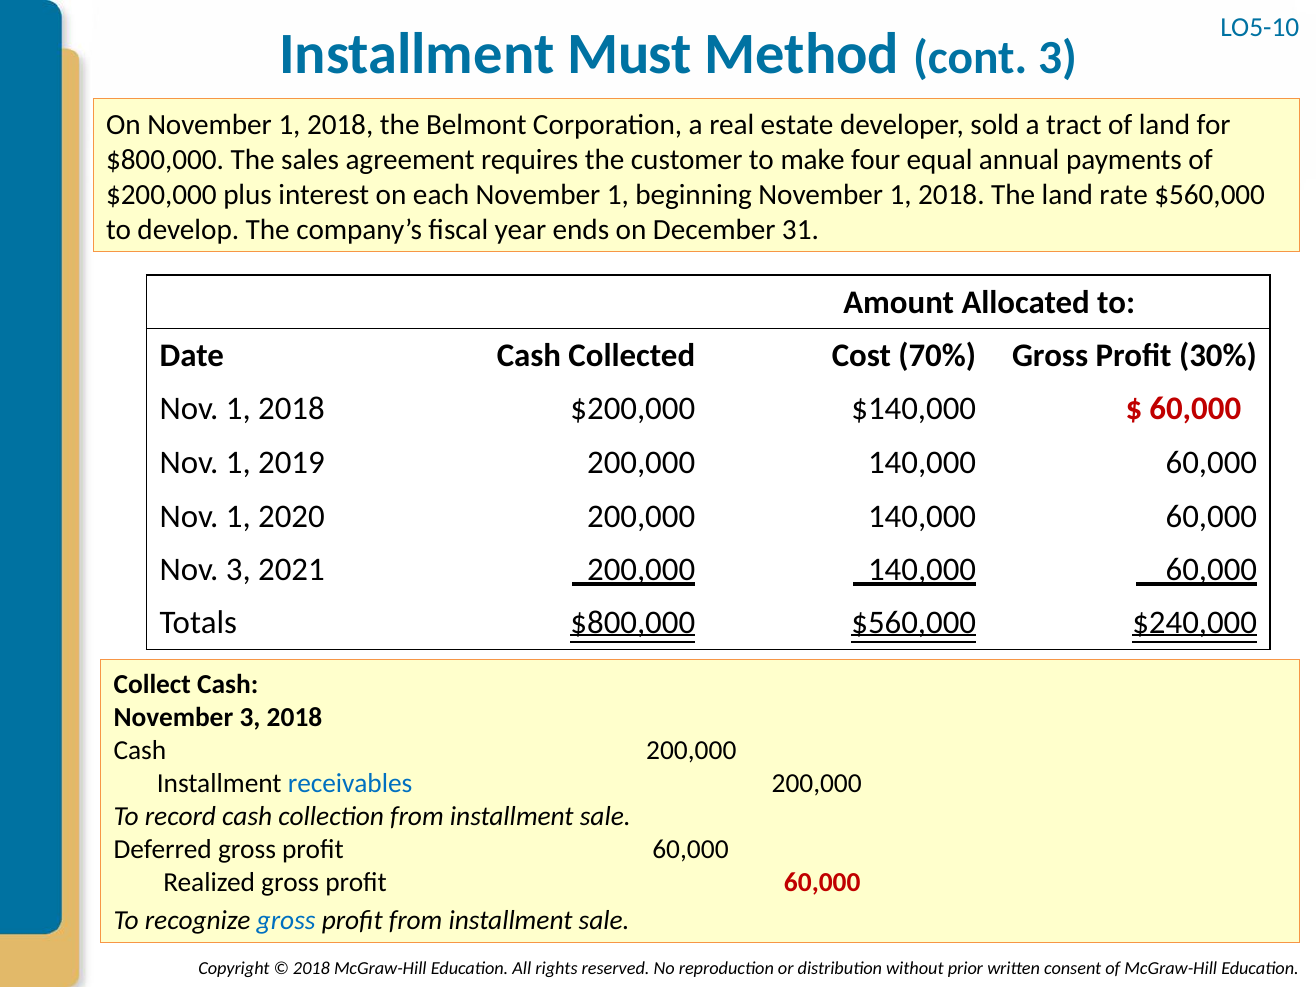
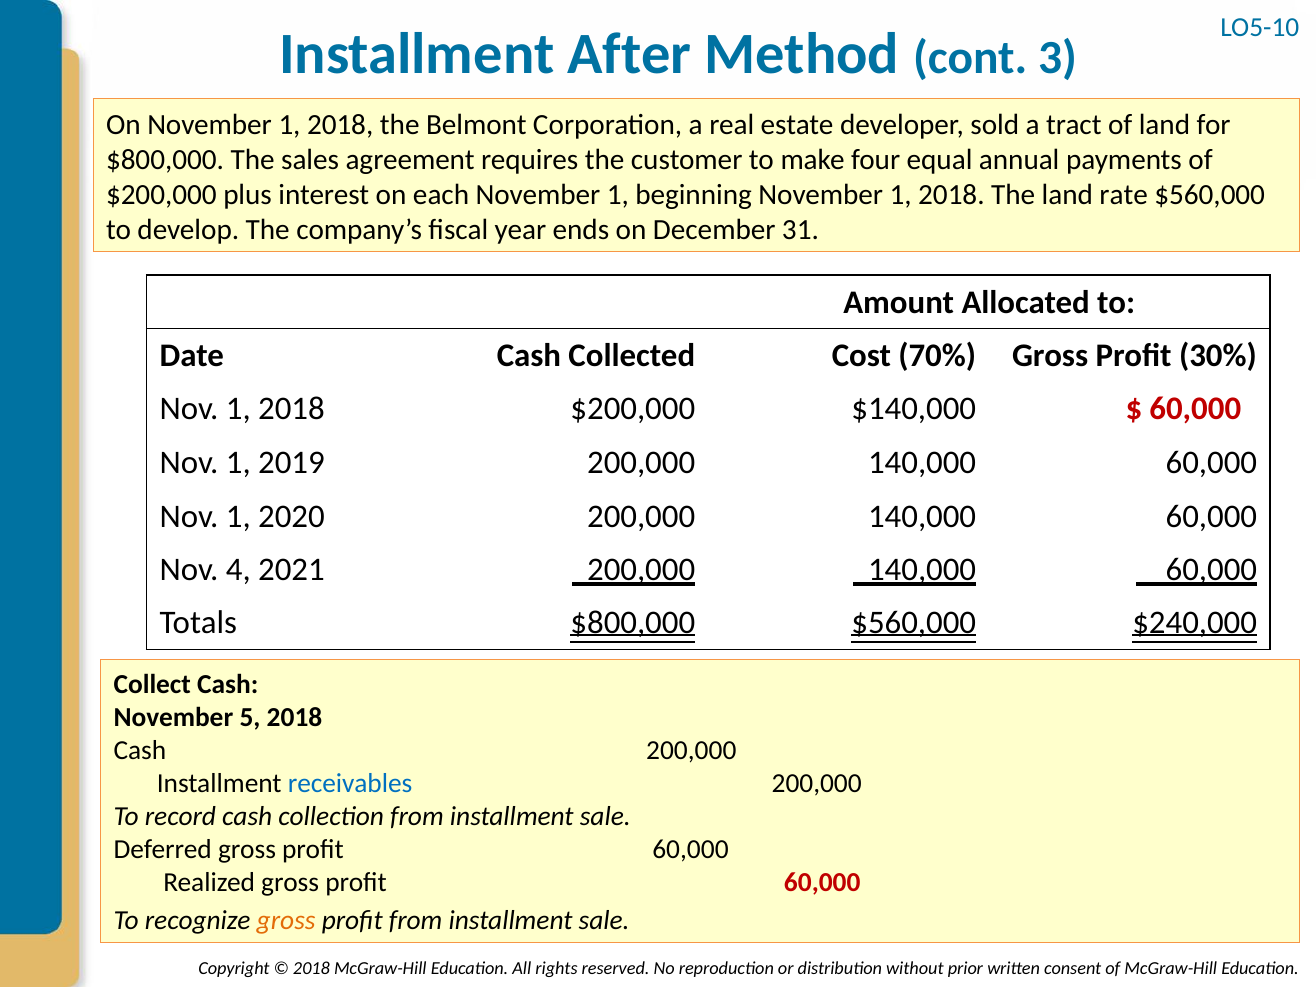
Must: Must -> After
Nov 3: 3 -> 4
November 3: 3 -> 5
gross at (286, 920) colour: blue -> orange
